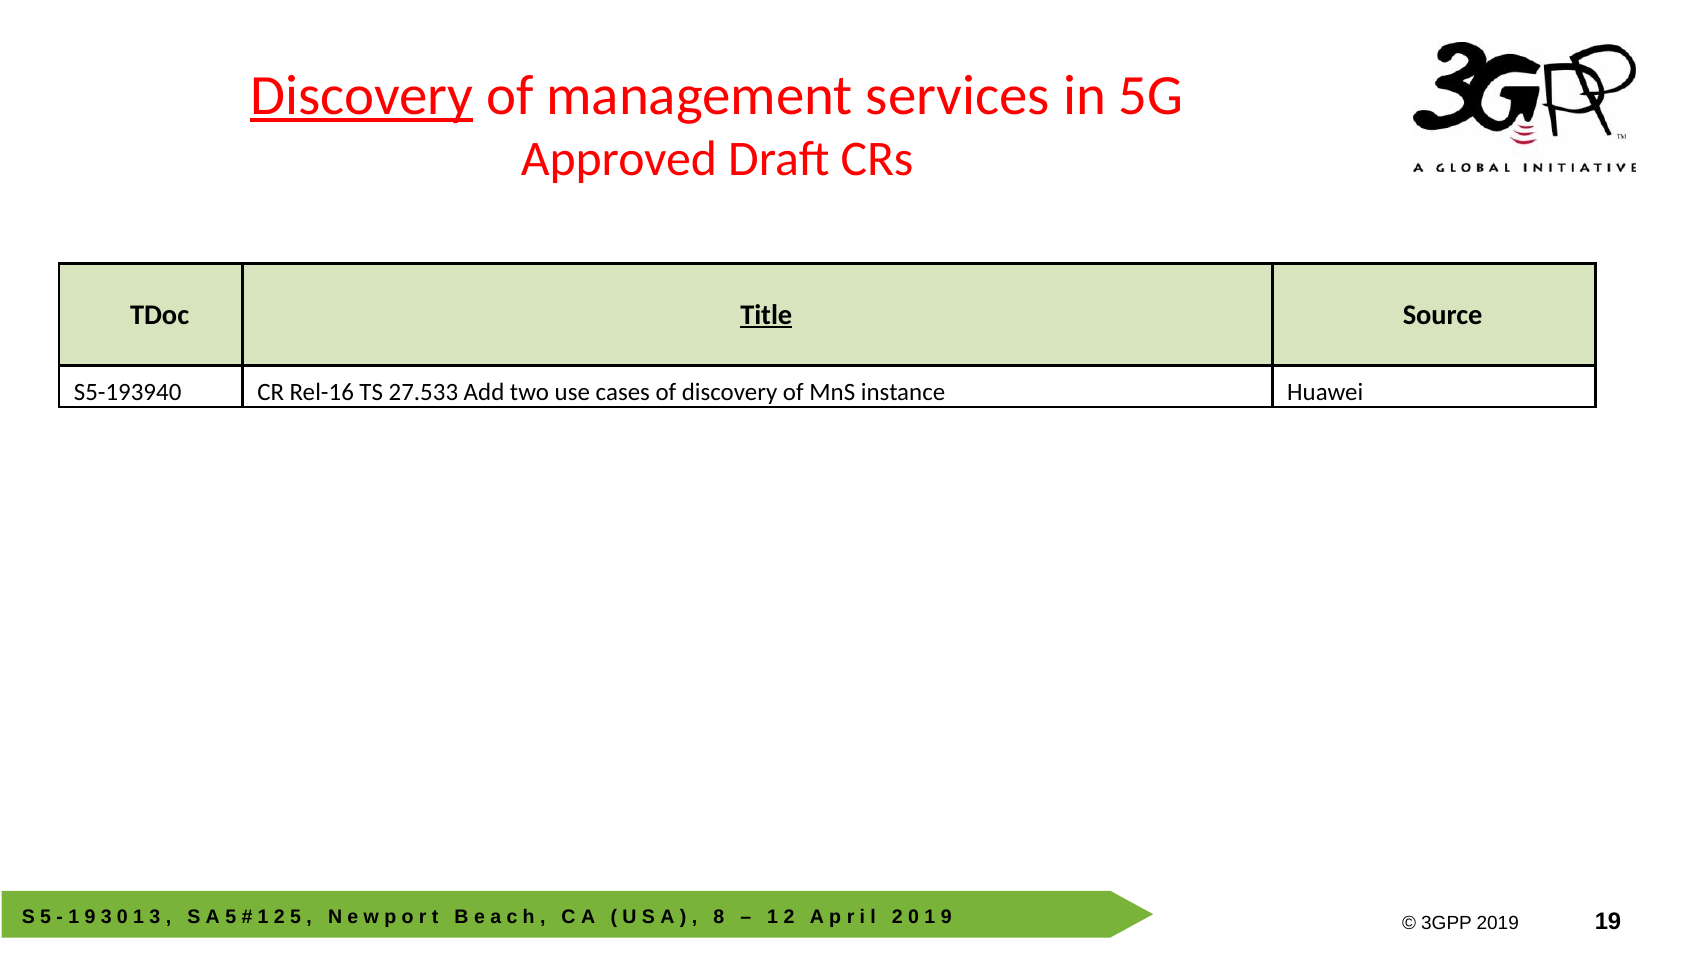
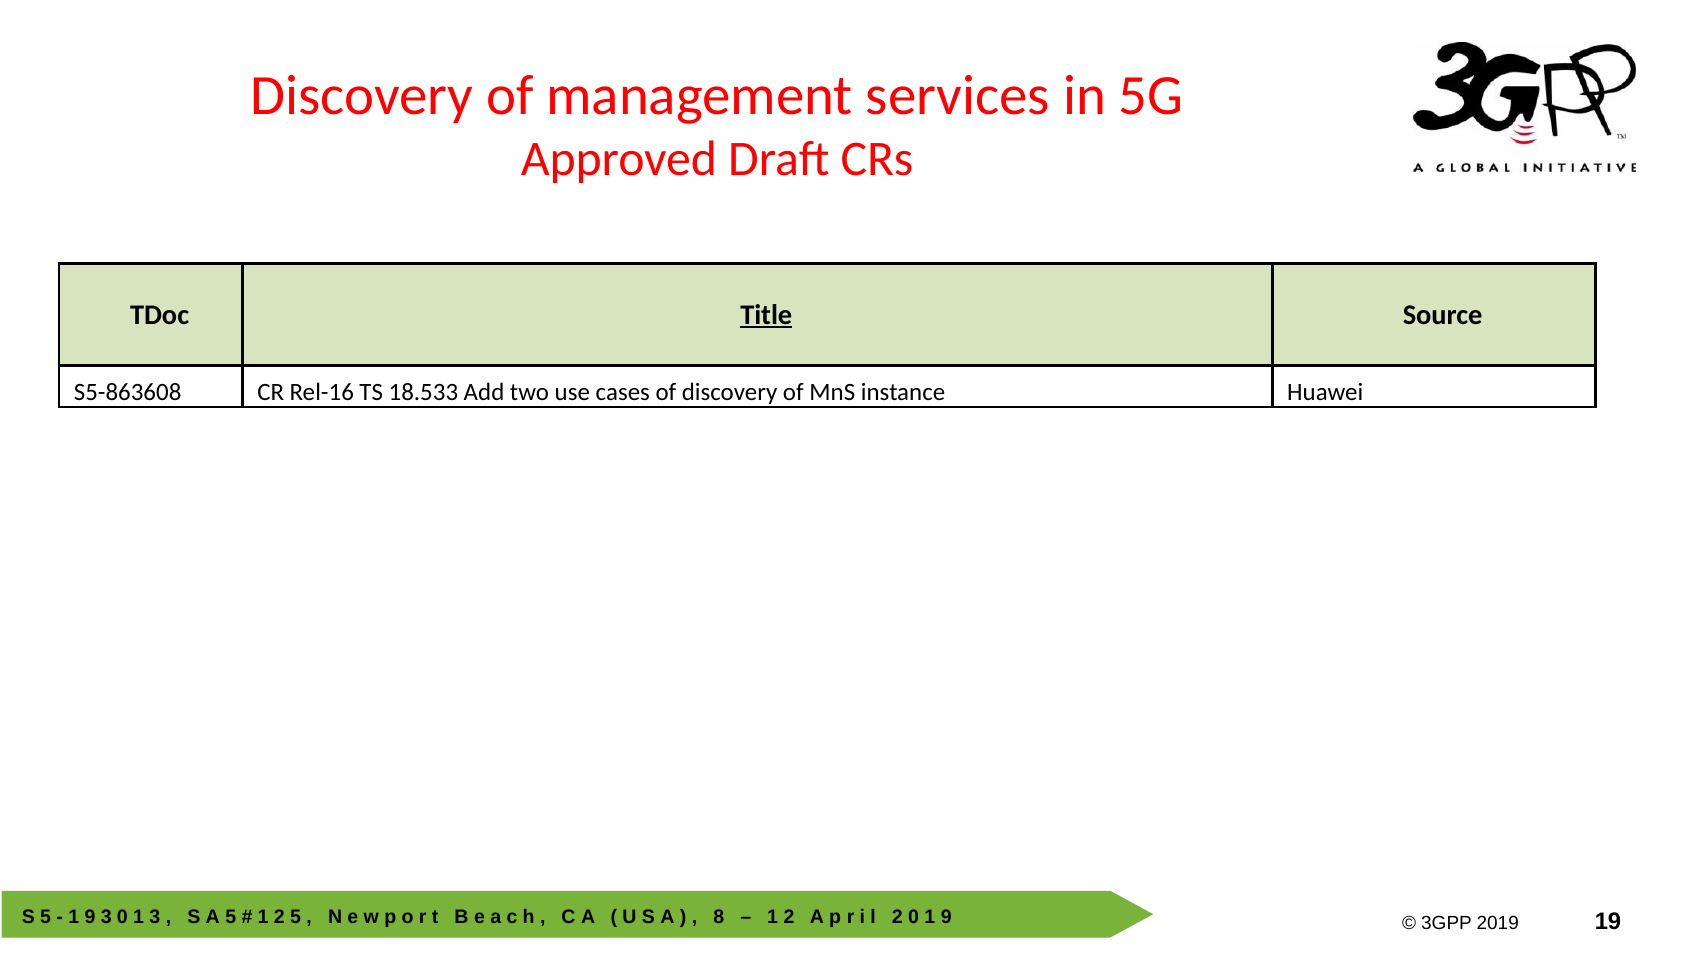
Discovery at (362, 95) underline: present -> none
S5-193940: S5-193940 -> S5-863608
27.533: 27.533 -> 18.533
